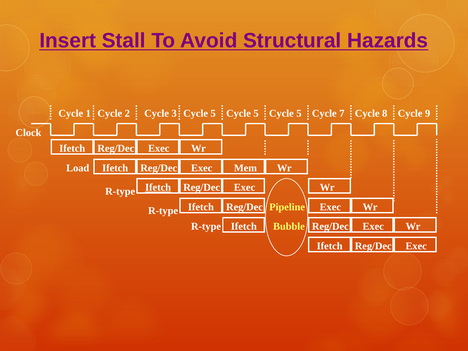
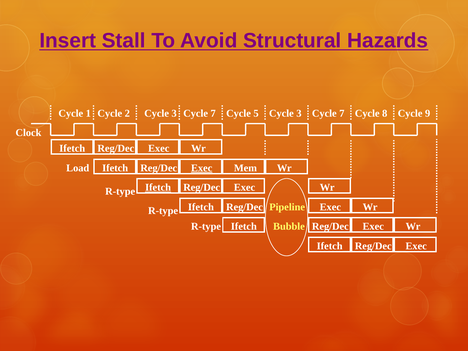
5 at (213, 113): 5 -> 7
5 at (299, 113): 5 -> 3
Exec at (202, 168) underline: none -> present
